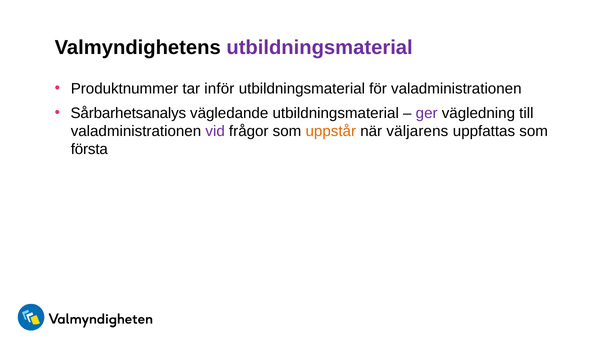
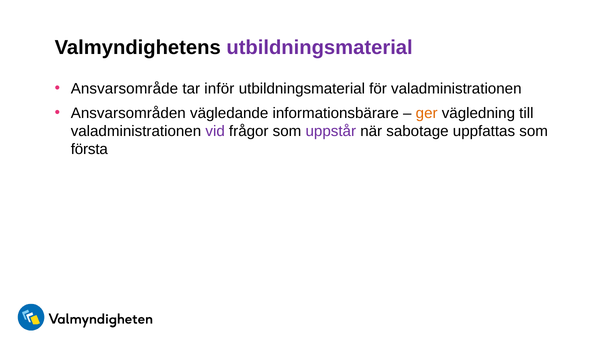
Produktnummer: Produktnummer -> Ansvarsområde
Sårbarhetsanalys: Sårbarhetsanalys -> Ansvarsområden
vägledande utbildningsmaterial: utbildningsmaterial -> informationsbärare
ger colour: purple -> orange
uppstår colour: orange -> purple
väljarens: väljarens -> sabotage
